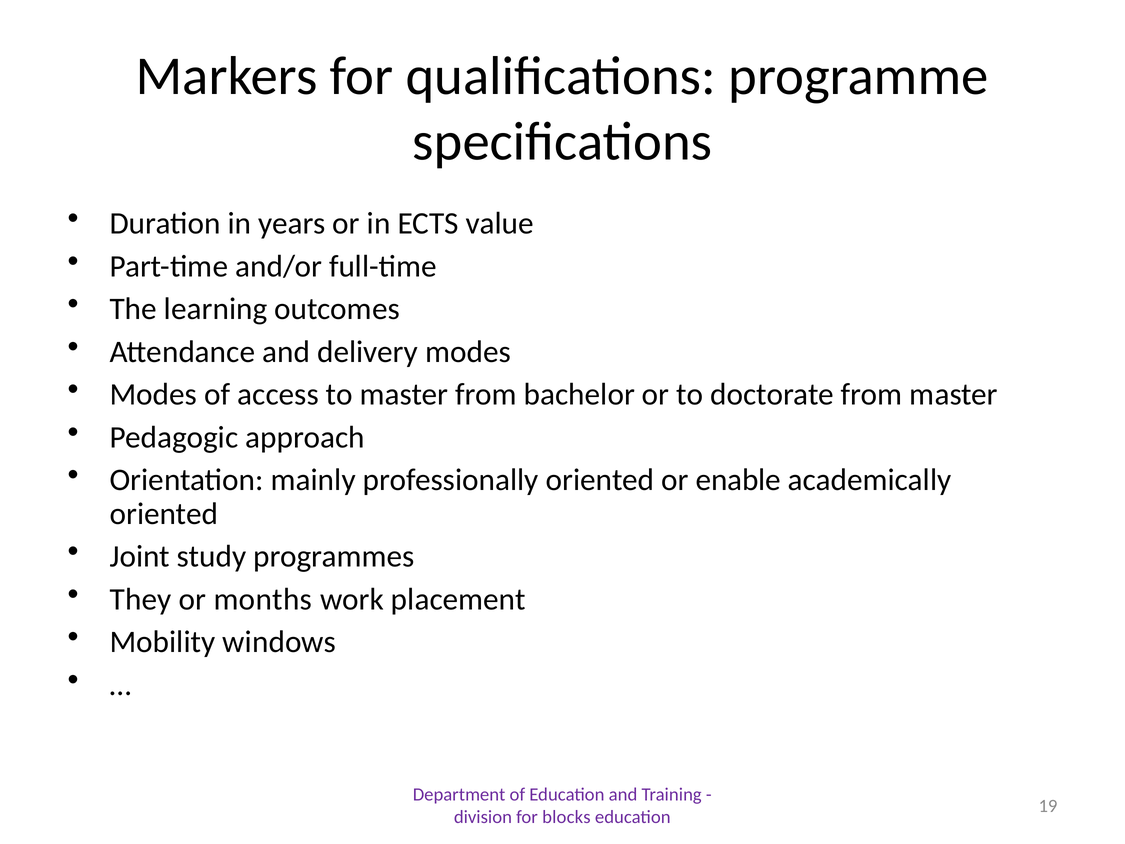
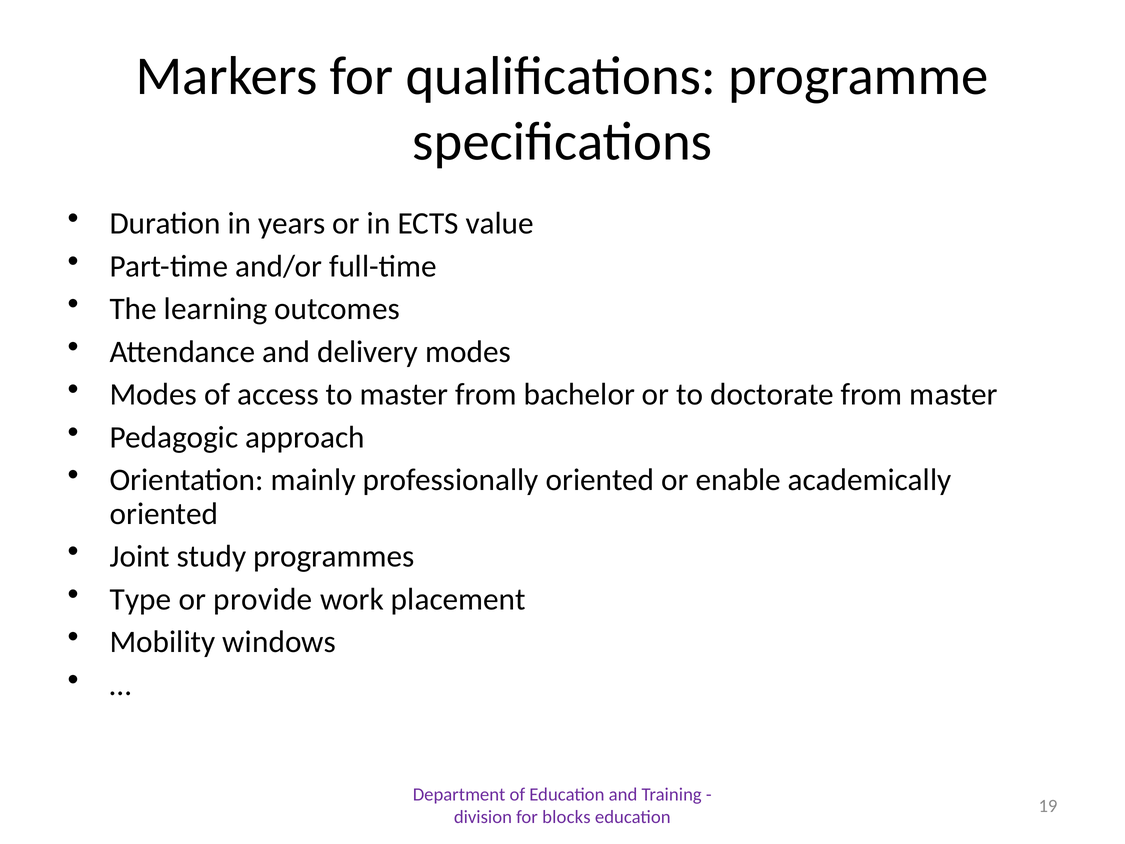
They: They -> Type
months: months -> provide
